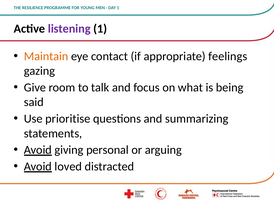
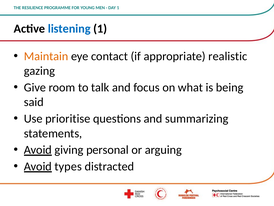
listening colour: purple -> blue
feelings: feelings -> realistic
loved: loved -> types
